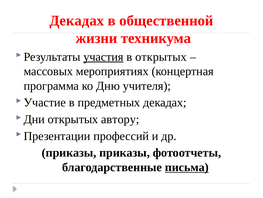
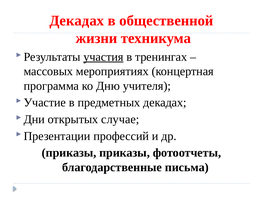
в открытых: открытых -> тренингах
автору: автору -> случае
письма underline: present -> none
